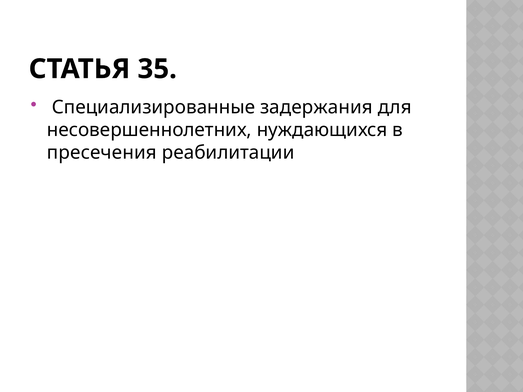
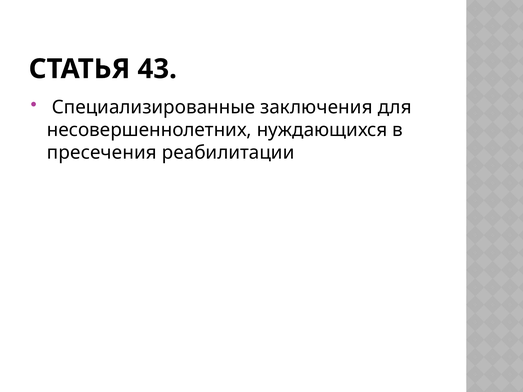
35: 35 -> 43
задержания: задержания -> заключения
